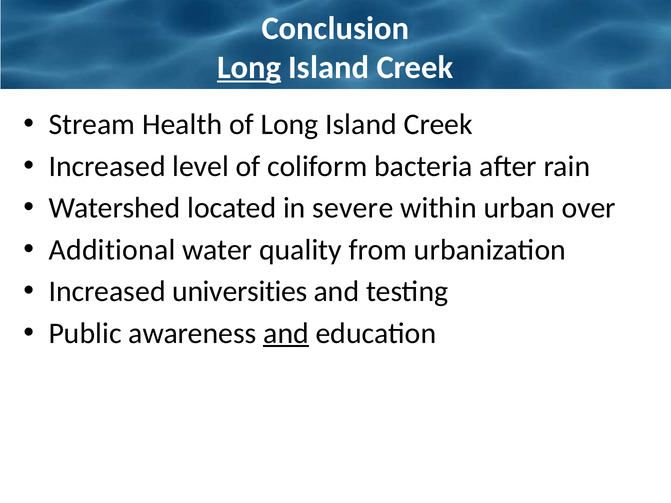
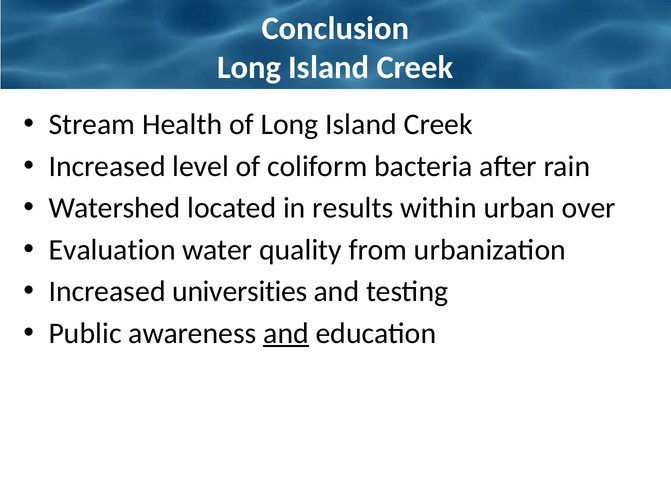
Long at (249, 68) underline: present -> none
severe: severe -> results
Additional: Additional -> Evaluation
